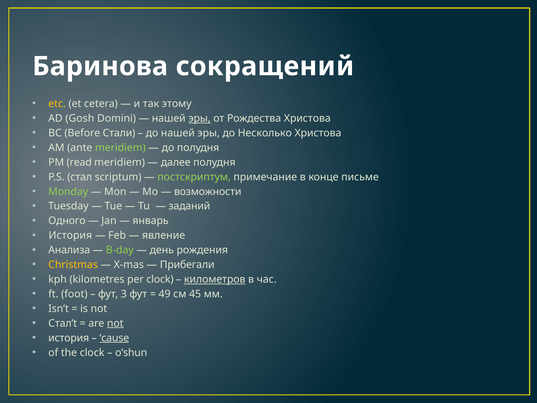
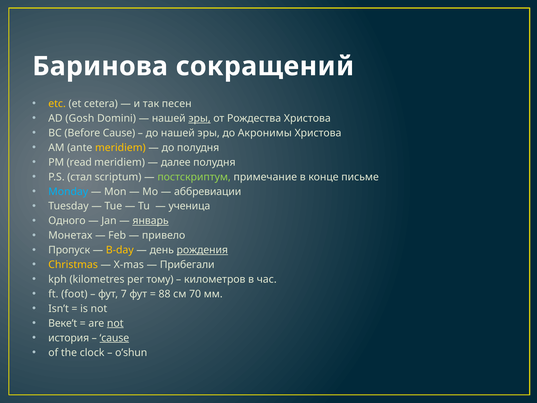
этому: этому -> песен
Before Стали: Стали -> Cause
Несколько: Несколько -> Акронимы
meridiem at (120, 148) colour: light green -> yellow
Monday colour: light green -> light blue
возможности: возможности -> аббревиации
заданий: заданий -> ученица
январь underline: none -> present
История at (70, 235): История -> Монетах
явление: явление -> привело
Анализа: Анализа -> Пропуск
B-day colour: light green -> yellow
рождения underline: none -> present
per clock: clock -> тому
километров underline: present -> none
3: 3 -> 7
49: 49 -> 88
45: 45 -> 70
Стал’t: Стал’t -> Веке’t
